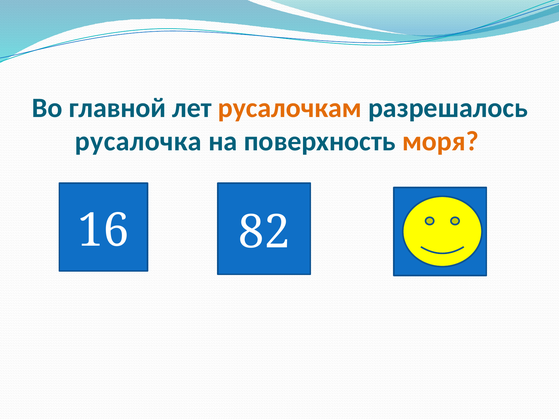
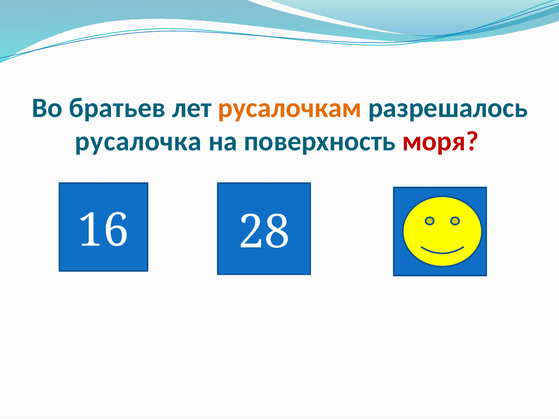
главной: главной -> братьев
моря colour: orange -> red
82: 82 -> 28
